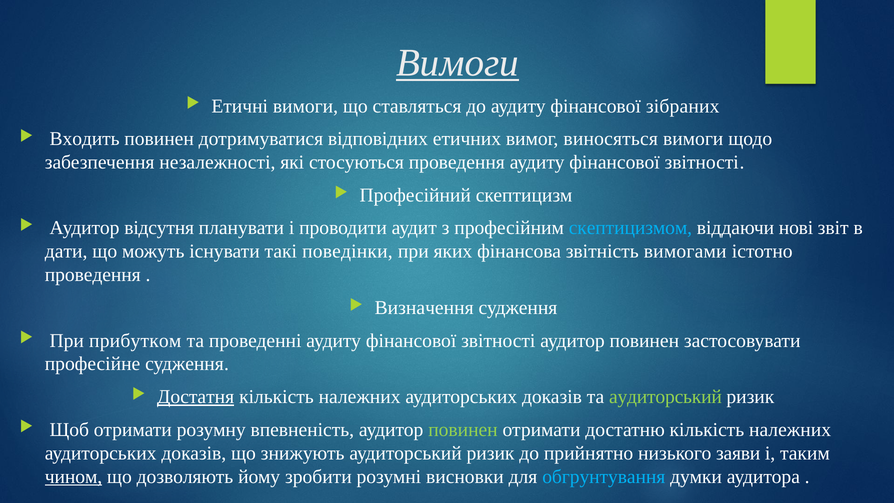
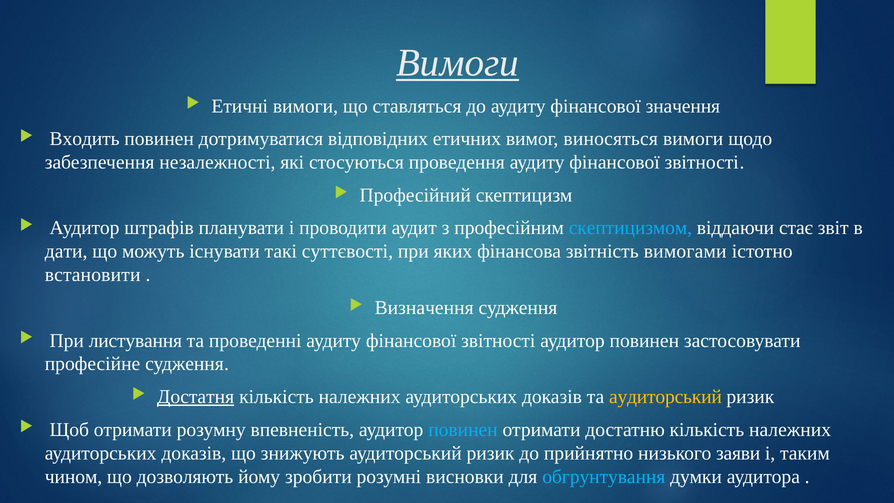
зібраних: зібраних -> значення
відсутня: відсутня -> штрафів
нові: нові -> стає
поведінки: поведінки -> суттєвості
проведення at (93, 275): проведення -> встановити
прибутком: прибутком -> листування
аудиторський at (665, 397) colour: light green -> yellow
повинен at (463, 429) colour: light green -> light blue
чином underline: present -> none
